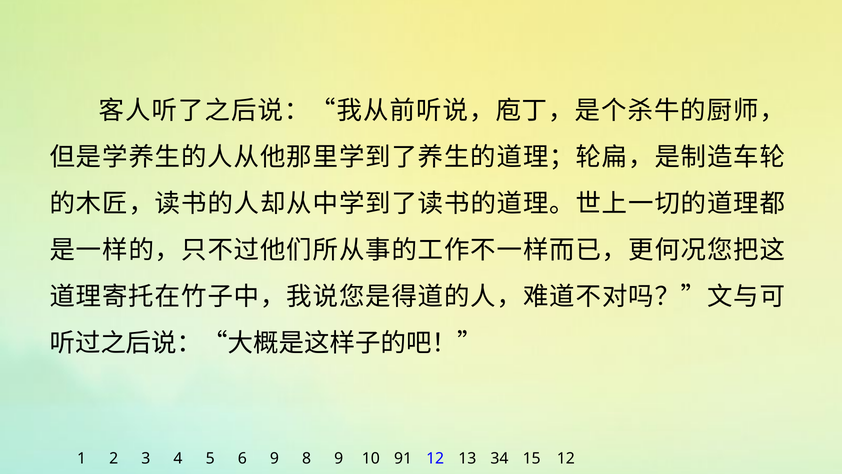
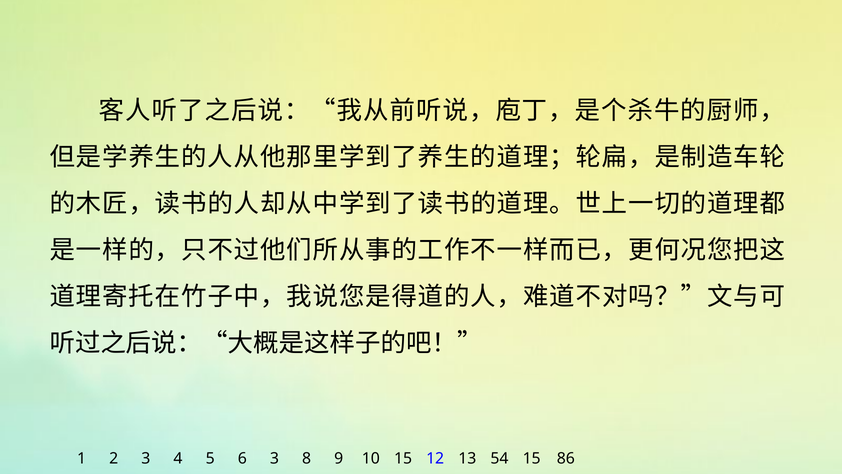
6 9: 9 -> 3
10 91: 91 -> 15
34: 34 -> 54
15 12: 12 -> 86
